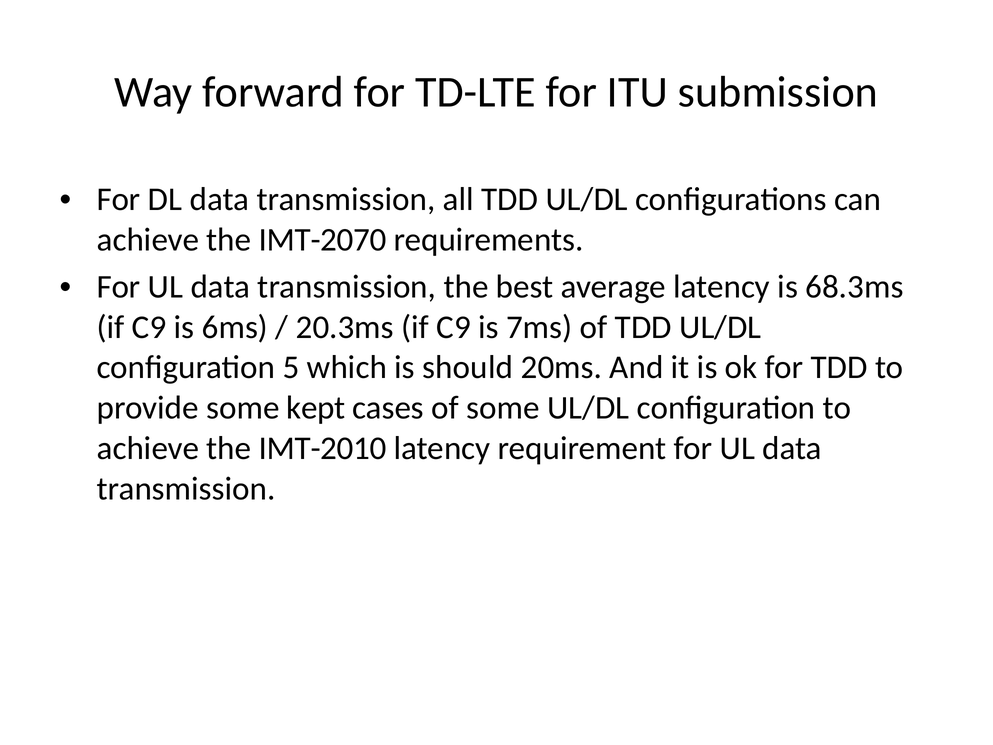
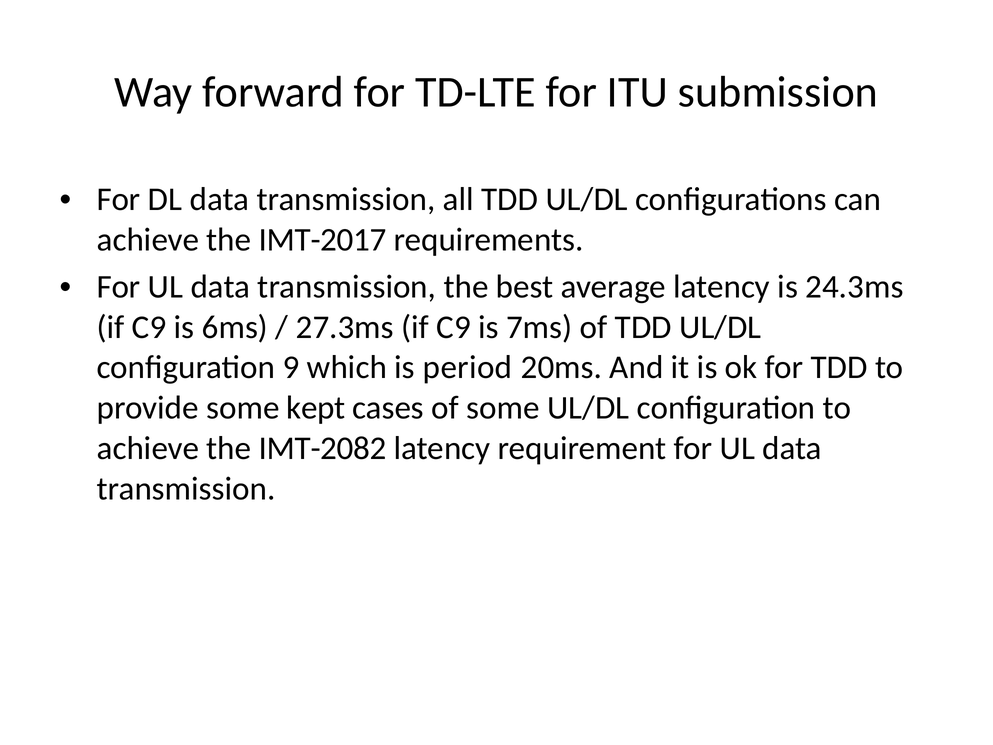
IMT-2070: IMT-2070 -> IMT-2017
68.3ms: 68.3ms -> 24.3ms
20.3ms: 20.3ms -> 27.3ms
5: 5 -> 9
should: should -> period
IMT-2010: IMT-2010 -> IMT-2082
